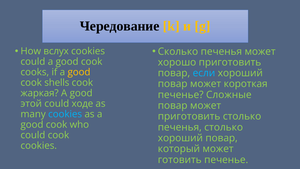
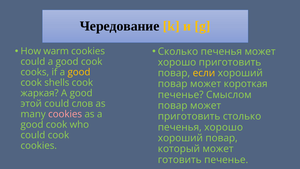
вслух: вслух -> warm
если colour: light blue -> yellow
Сложные: Сложные -> Смыслом
ходе: ходе -> слов
cookies at (65, 114) colour: light blue -> pink
печенья столько: столько -> хорошо
